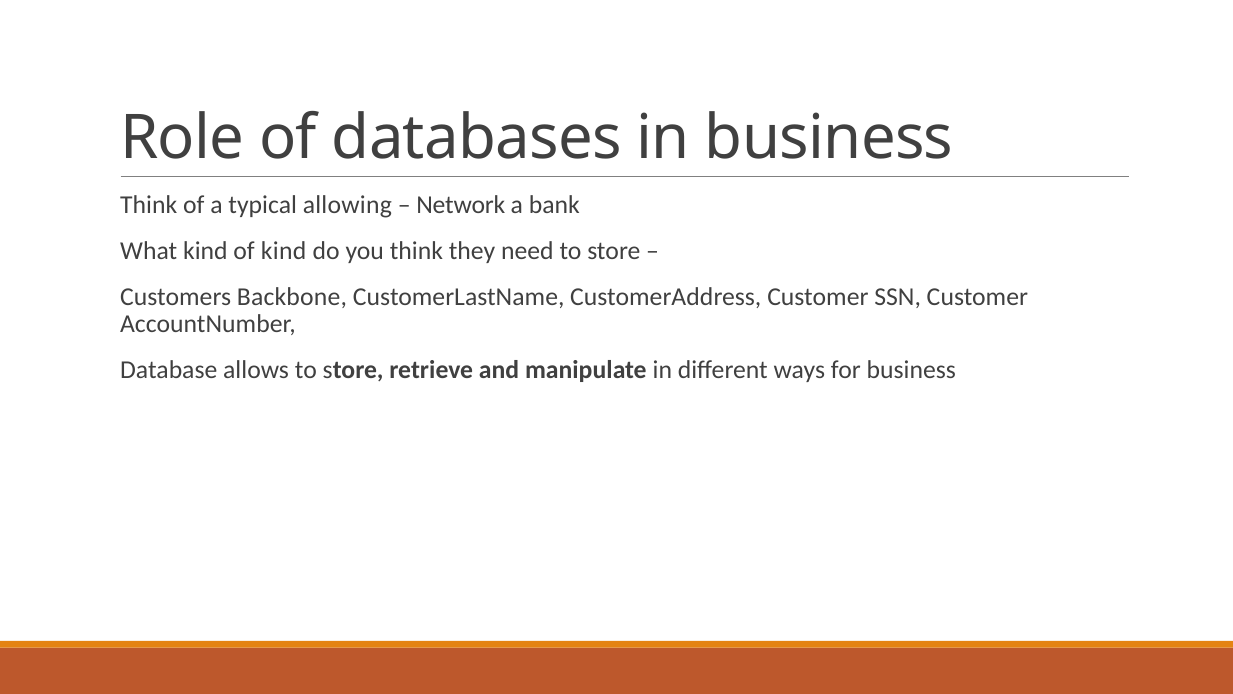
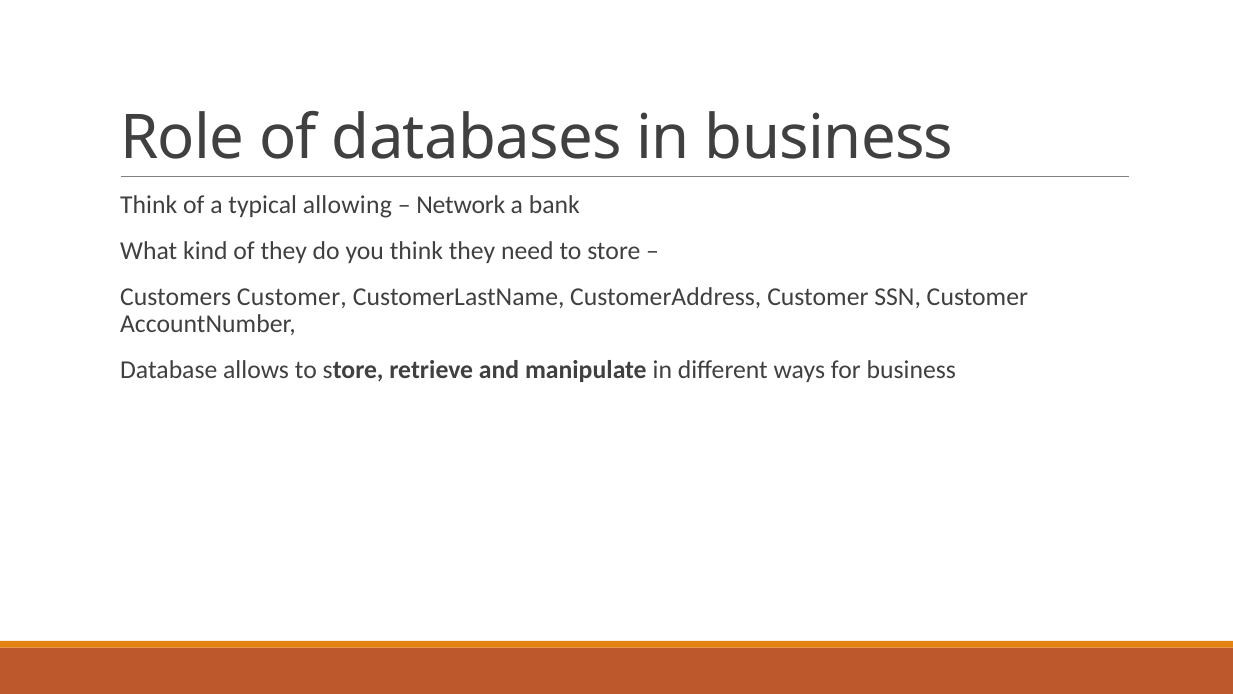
of kind: kind -> they
Customers Backbone: Backbone -> Customer
